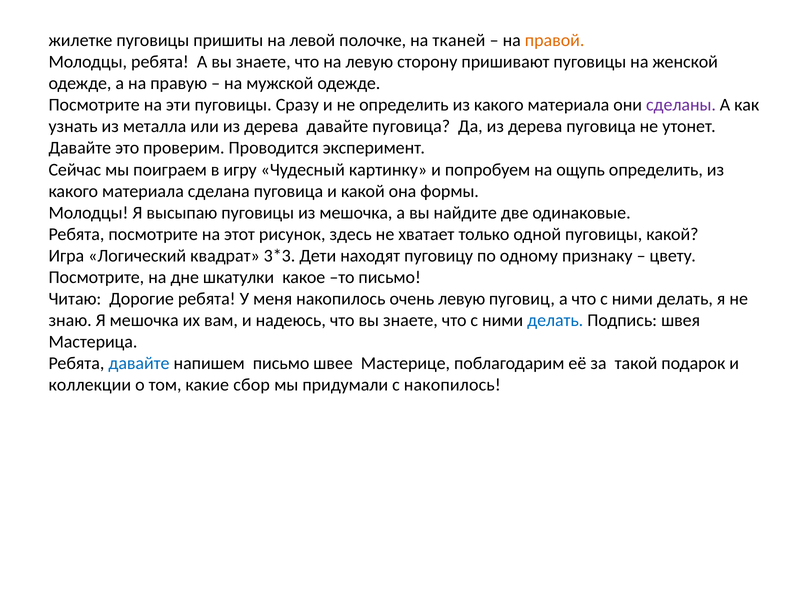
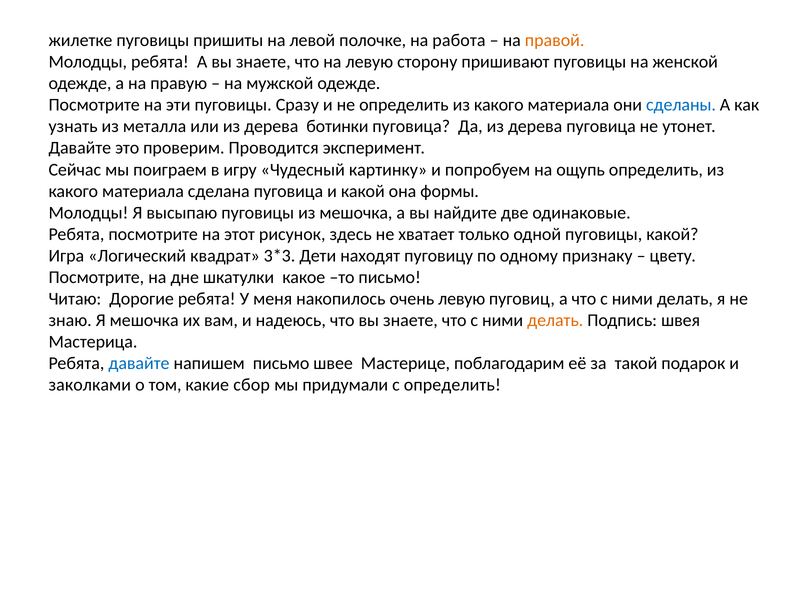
тканей: тканей -> работа
сделаны colour: purple -> blue
дерева давайте: давайте -> ботинки
делать at (555, 320) colour: blue -> orange
коллекции: коллекции -> заколками
с накопилось: накопилось -> определить
